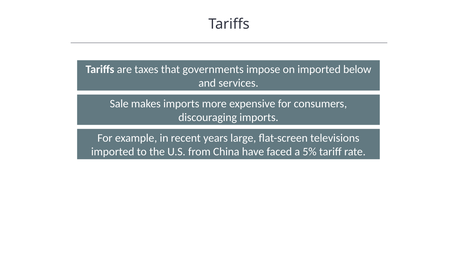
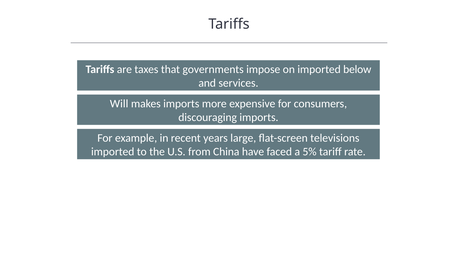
Sale: Sale -> Will
